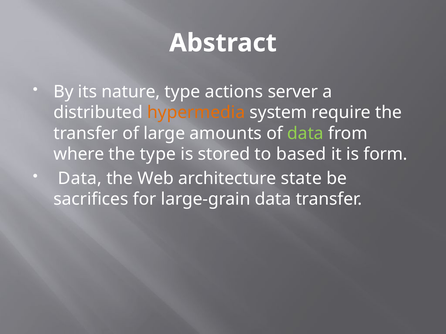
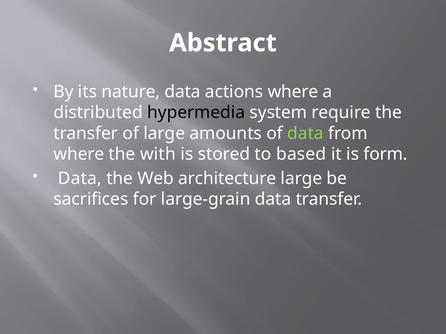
nature type: type -> data
actions server: server -> where
hypermedia colour: orange -> black
the type: type -> with
architecture state: state -> large
